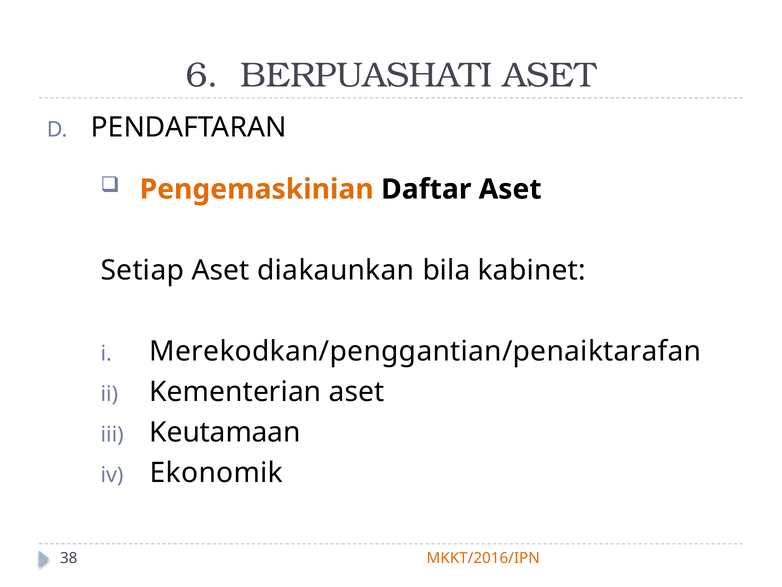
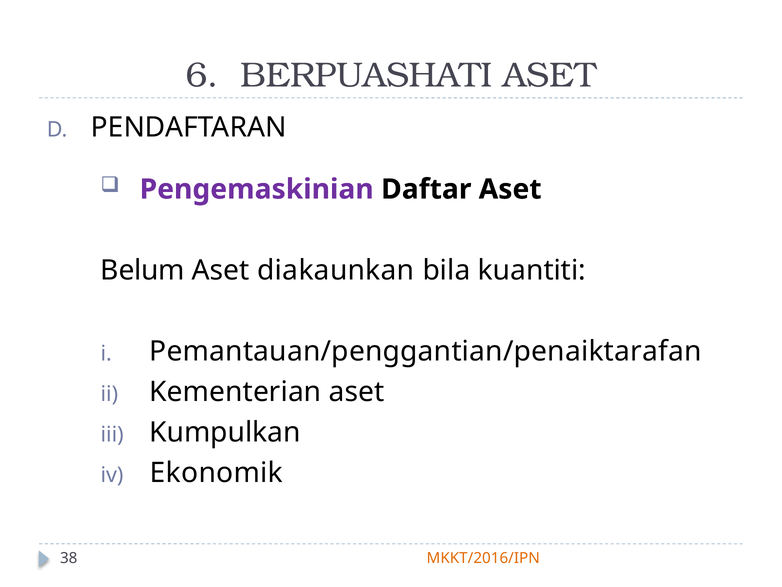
Pengemaskinian colour: orange -> purple
Setiap: Setiap -> Belum
kabinet: kabinet -> kuantiti
Merekodkan/penggantian/penaiktarafan: Merekodkan/penggantian/penaiktarafan -> Pemantauan/penggantian/penaiktarafan
Keutamaan: Keutamaan -> Kumpulkan
